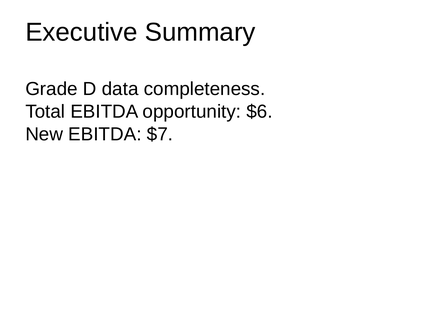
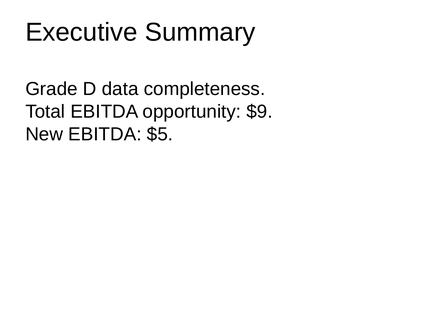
$6: $6 -> $9
$7: $7 -> $5
